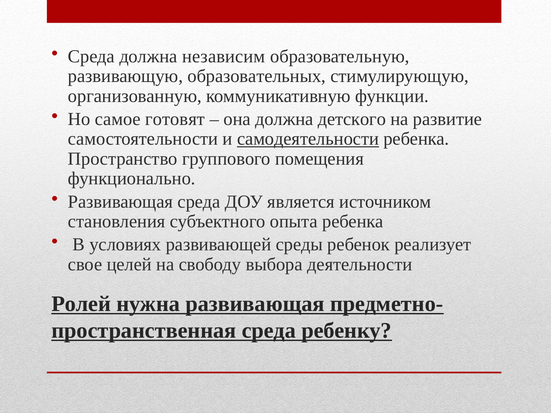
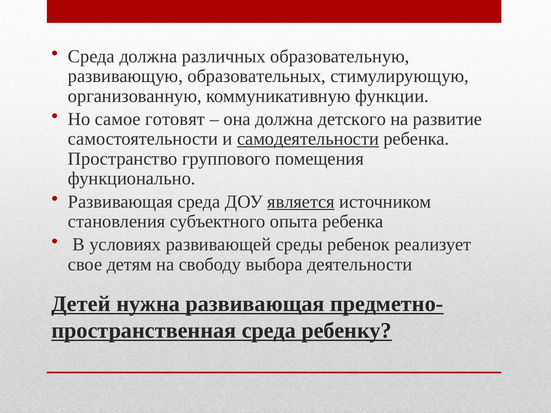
независим: независим -> различных
является underline: none -> present
целей: целей -> детям
Ролей: Ролей -> Детей
